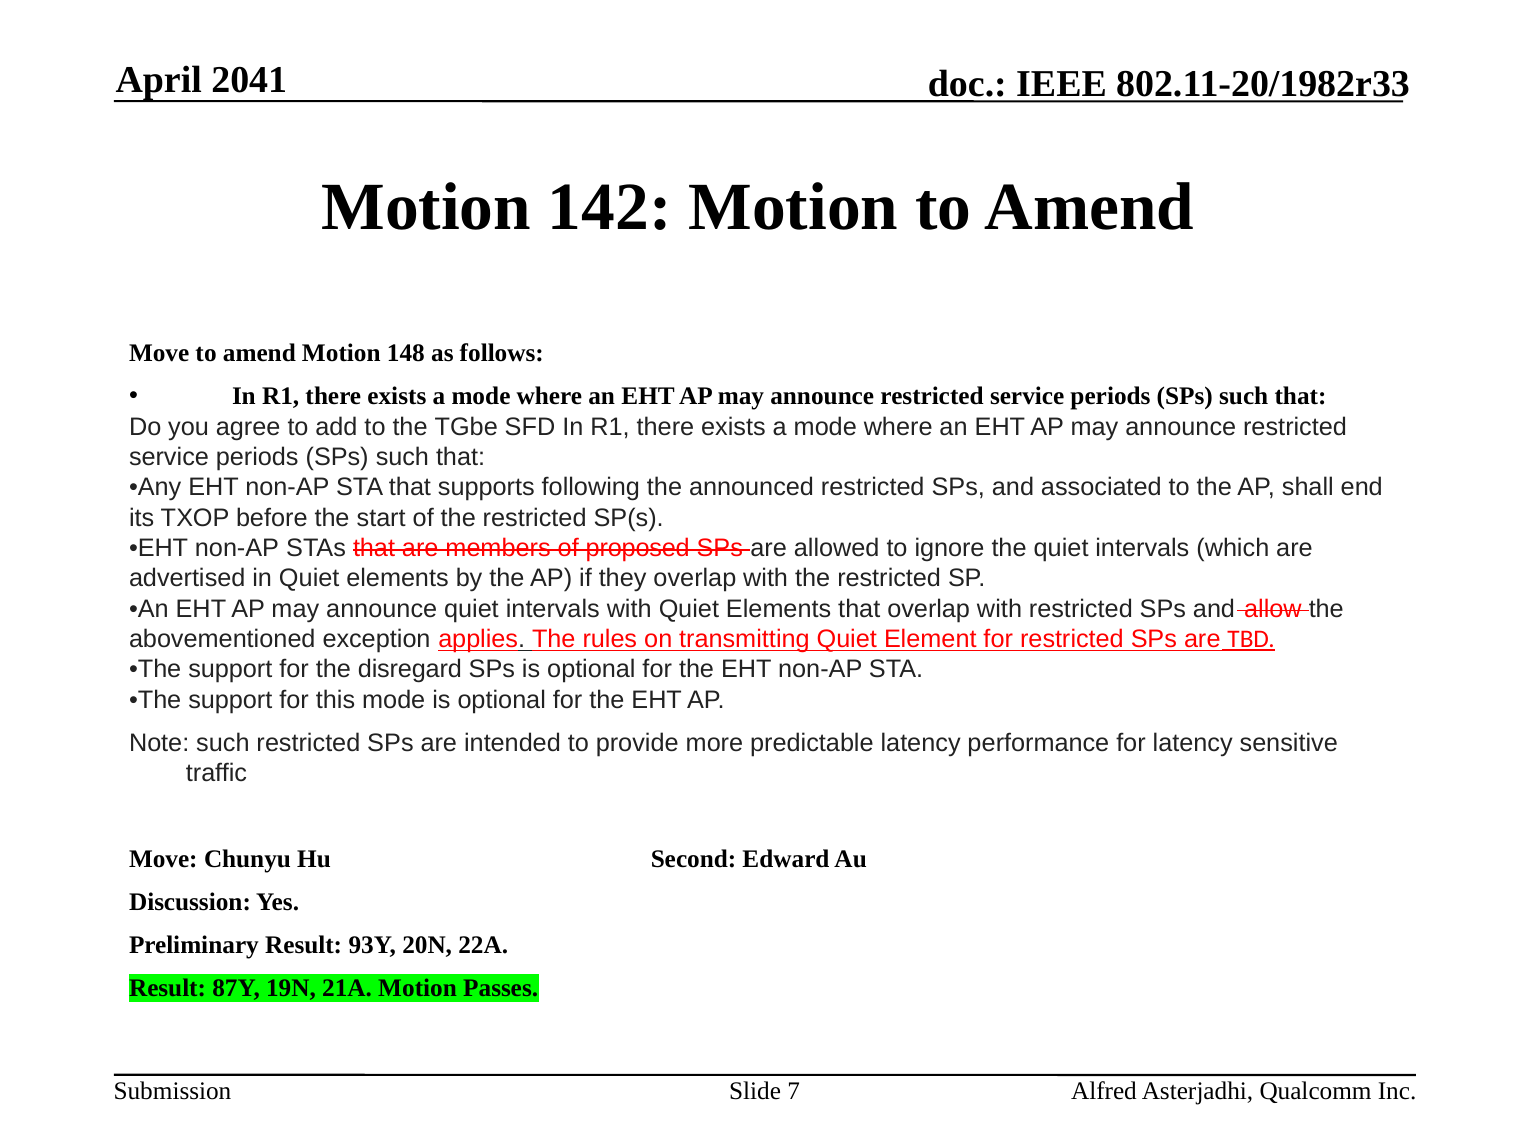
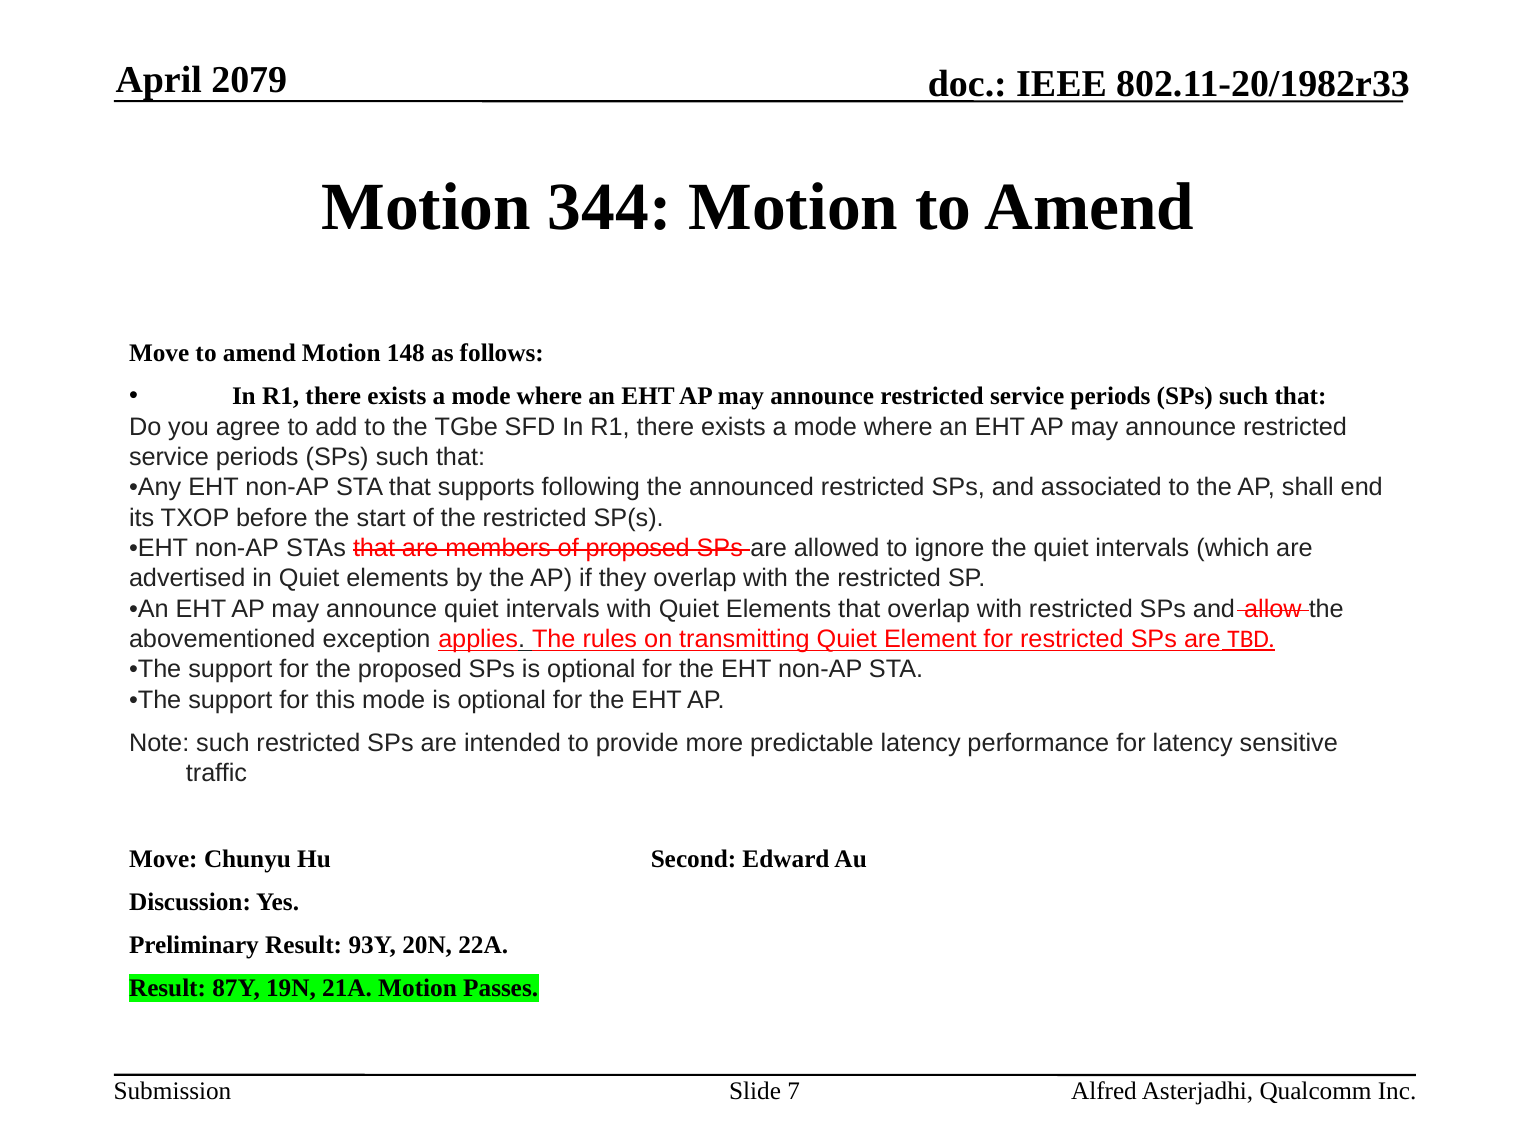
2041: 2041 -> 2079
142: 142 -> 344
the disregard: disregard -> proposed
